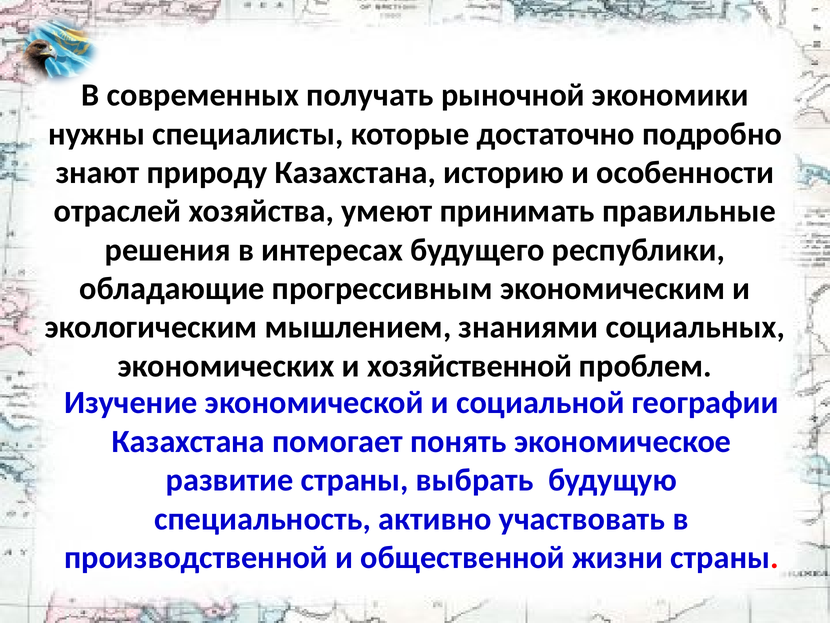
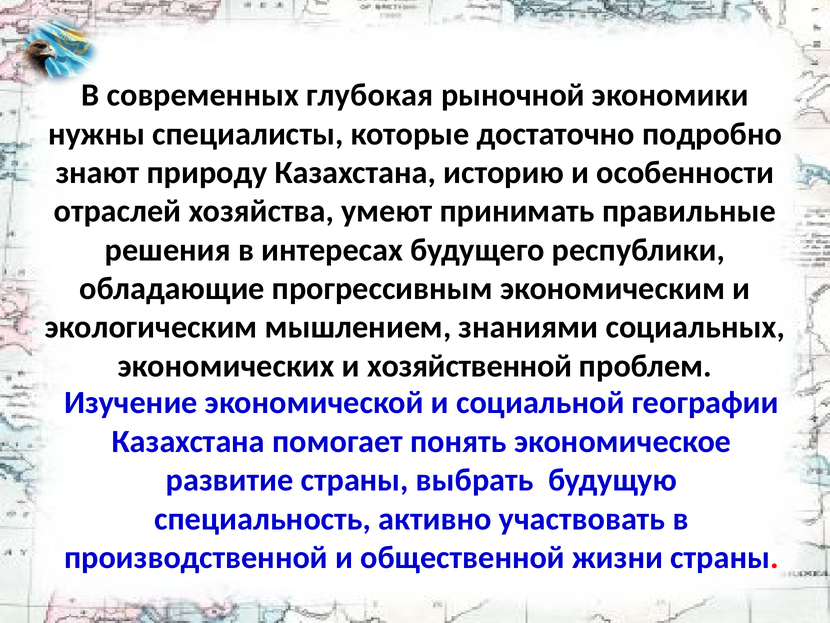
получать: получать -> глубокая
